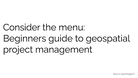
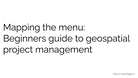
Consider: Consider -> Mapping
